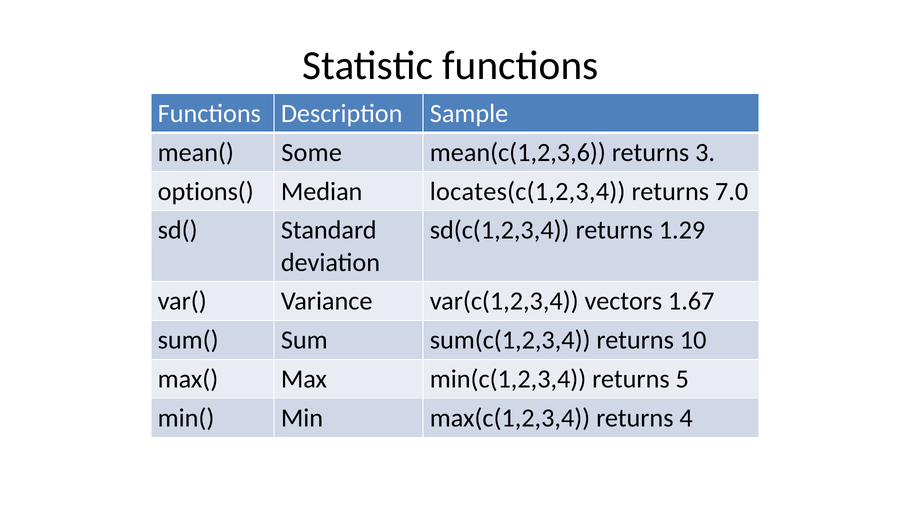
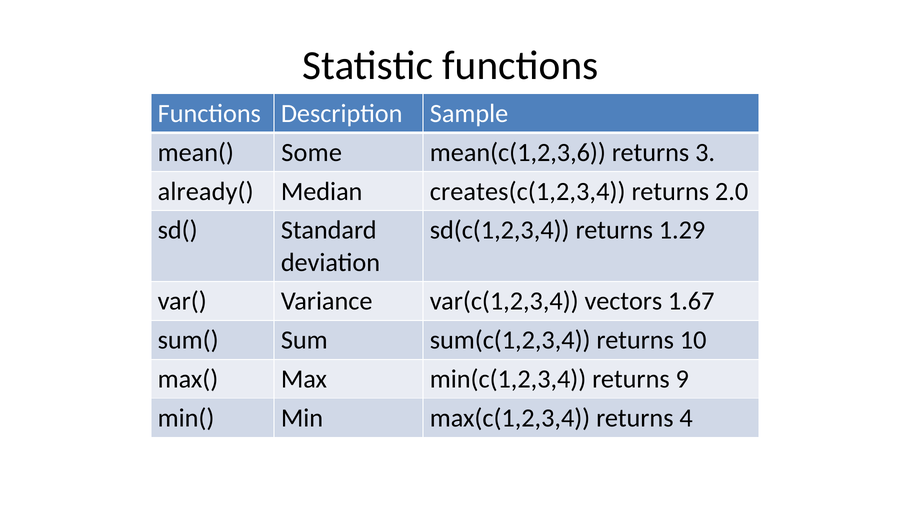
options(: options( -> already(
locates(c(1,2,3,4: locates(c(1,2,3,4 -> creates(c(1,2,3,4
7.0: 7.0 -> 2.0
5: 5 -> 9
